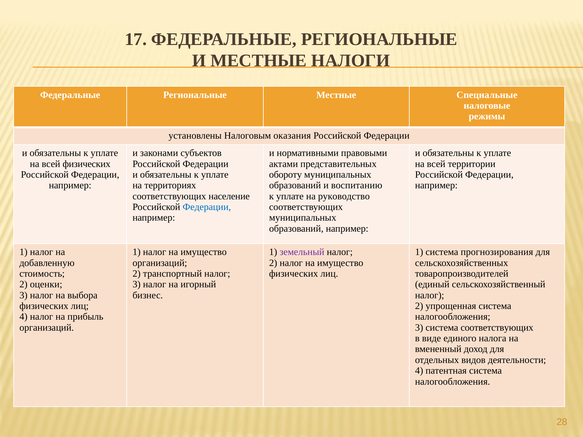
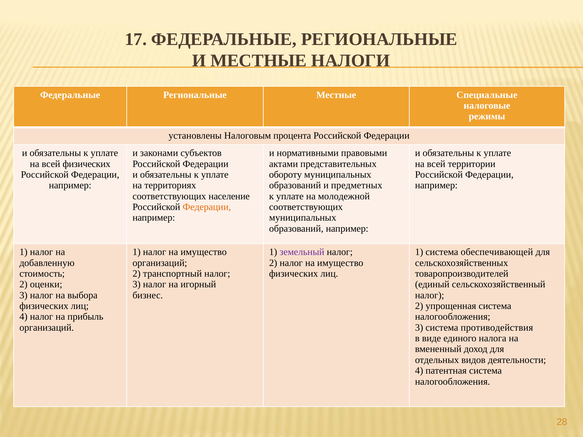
оказания: оказания -> процента
воспитанию: воспитанию -> предметных
руководство: руководство -> молодежной
Федерации at (207, 207) colour: blue -> orange
прогнозирования: прогнозирования -> обеспечивающей
система соответствующих: соответствующих -> противодействия
